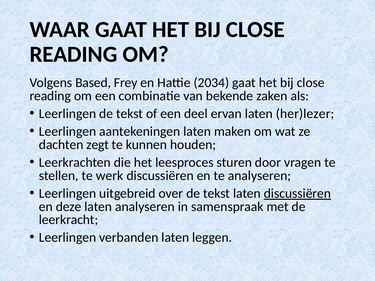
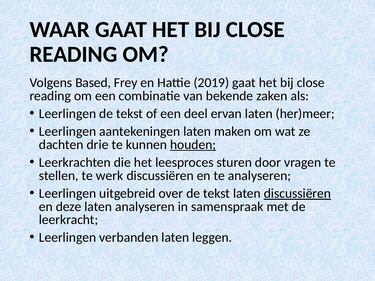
2034: 2034 -> 2019
her)lezer: her)lezer -> her)meer
zegt: zegt -> drie
houden underline: none -> present
